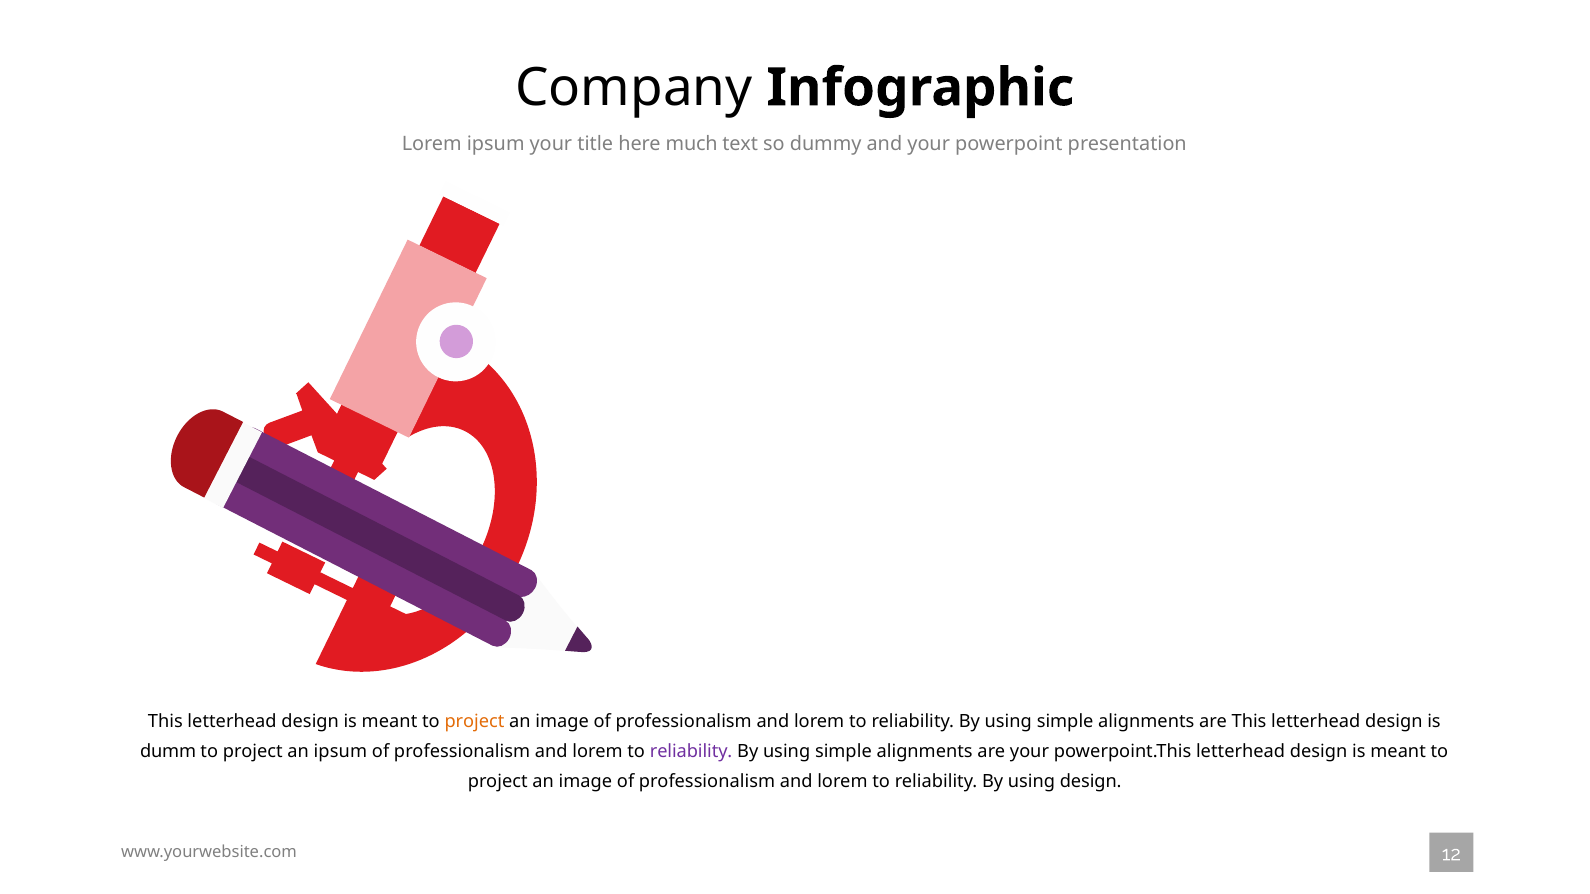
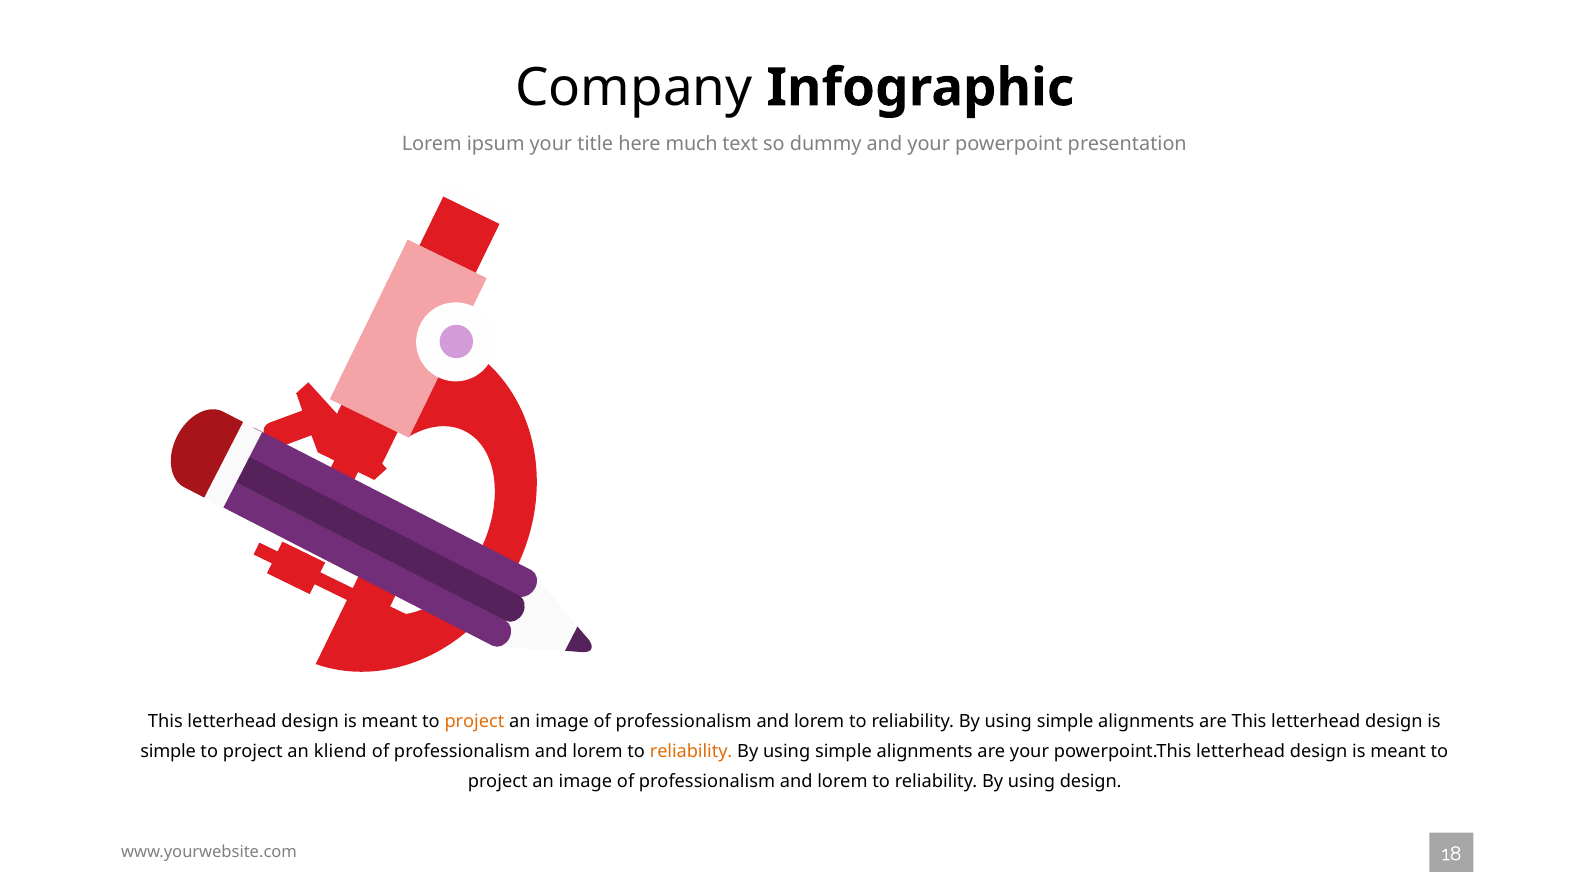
dumm at (168, 752): dumm -> simple
an ipsum: ipsum -> kliend
reliability at (691, 752) colour: purple -> orange
12: 12 -> 18
